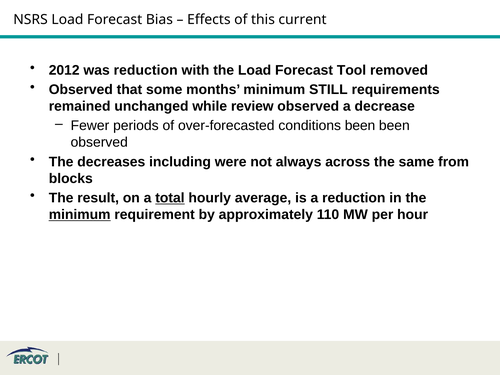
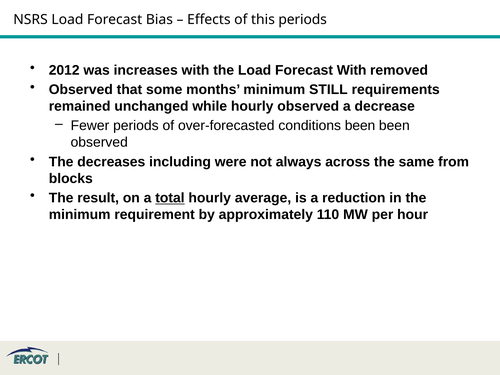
this current: current -> periods
was reduction: reduction -> increases
Forecast Tool: Tool -> With
while review: review -> hourly
minimum at (80, 215) underline: present -> none
